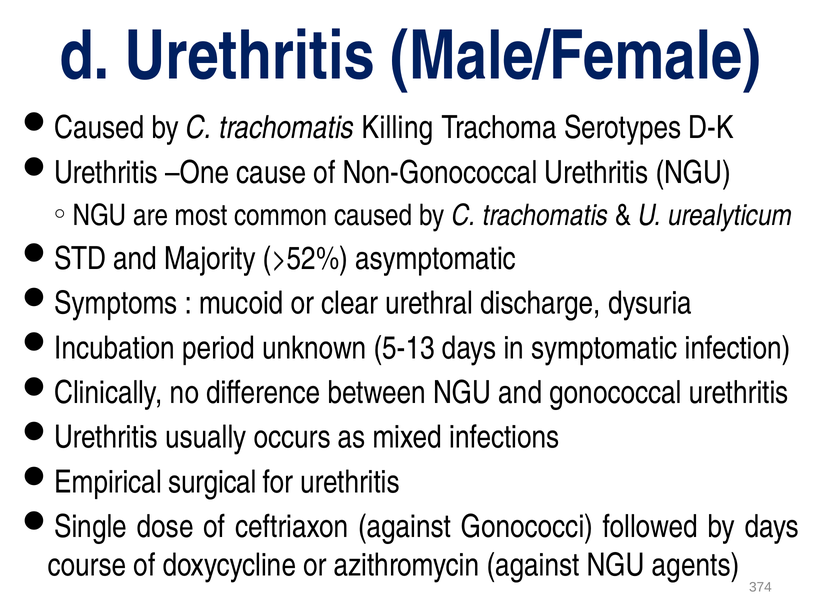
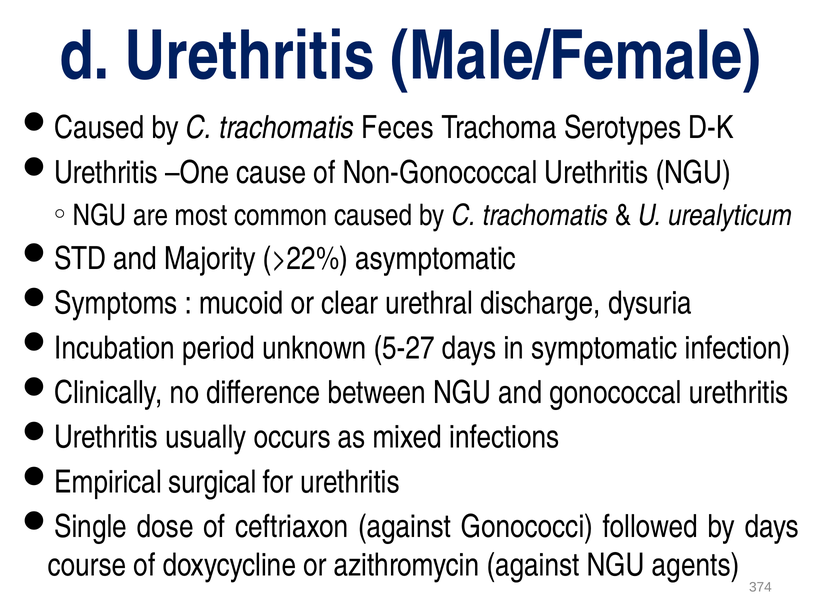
Killing: Killing -> Feces
>52%: >52% -> >22%
5-13: 5-13 -> 5-27
